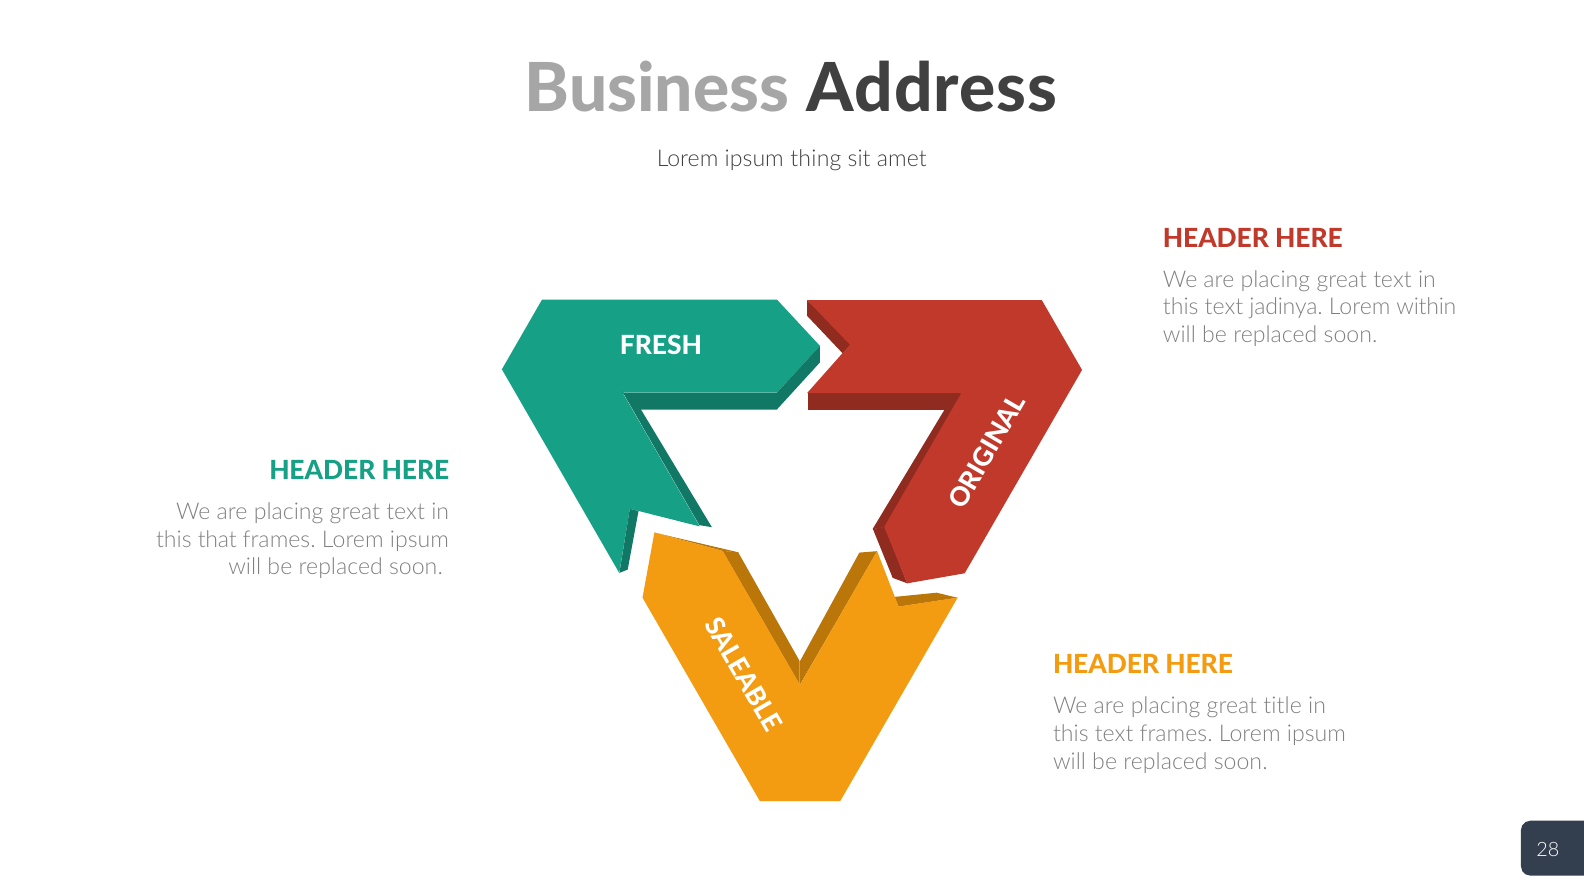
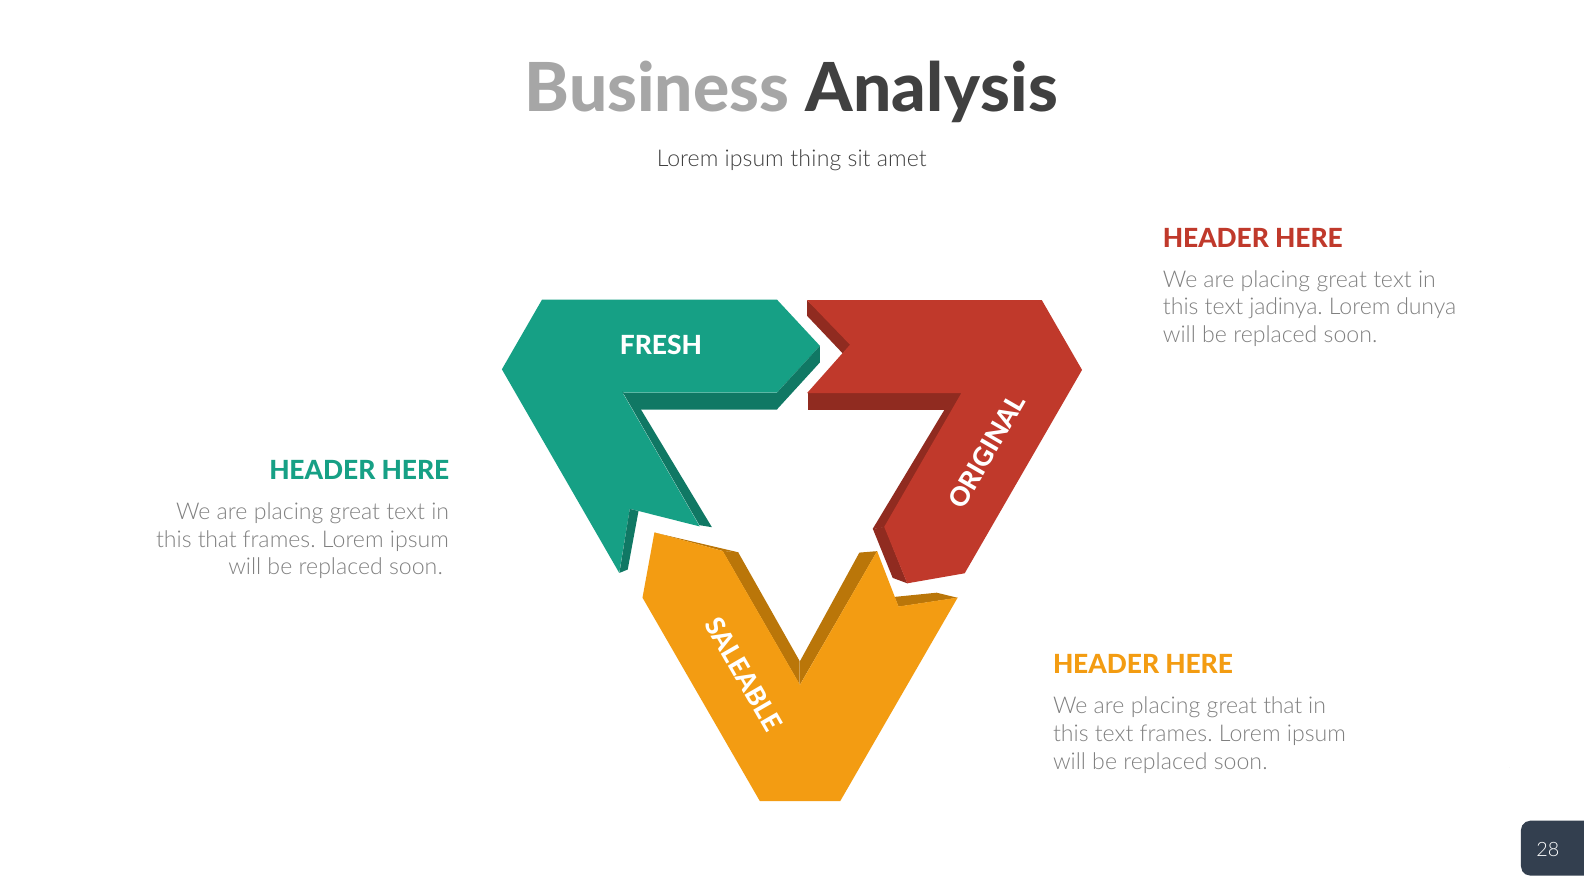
Address: Address -> Analysis
within: within -> dunya
great title: title -> that
